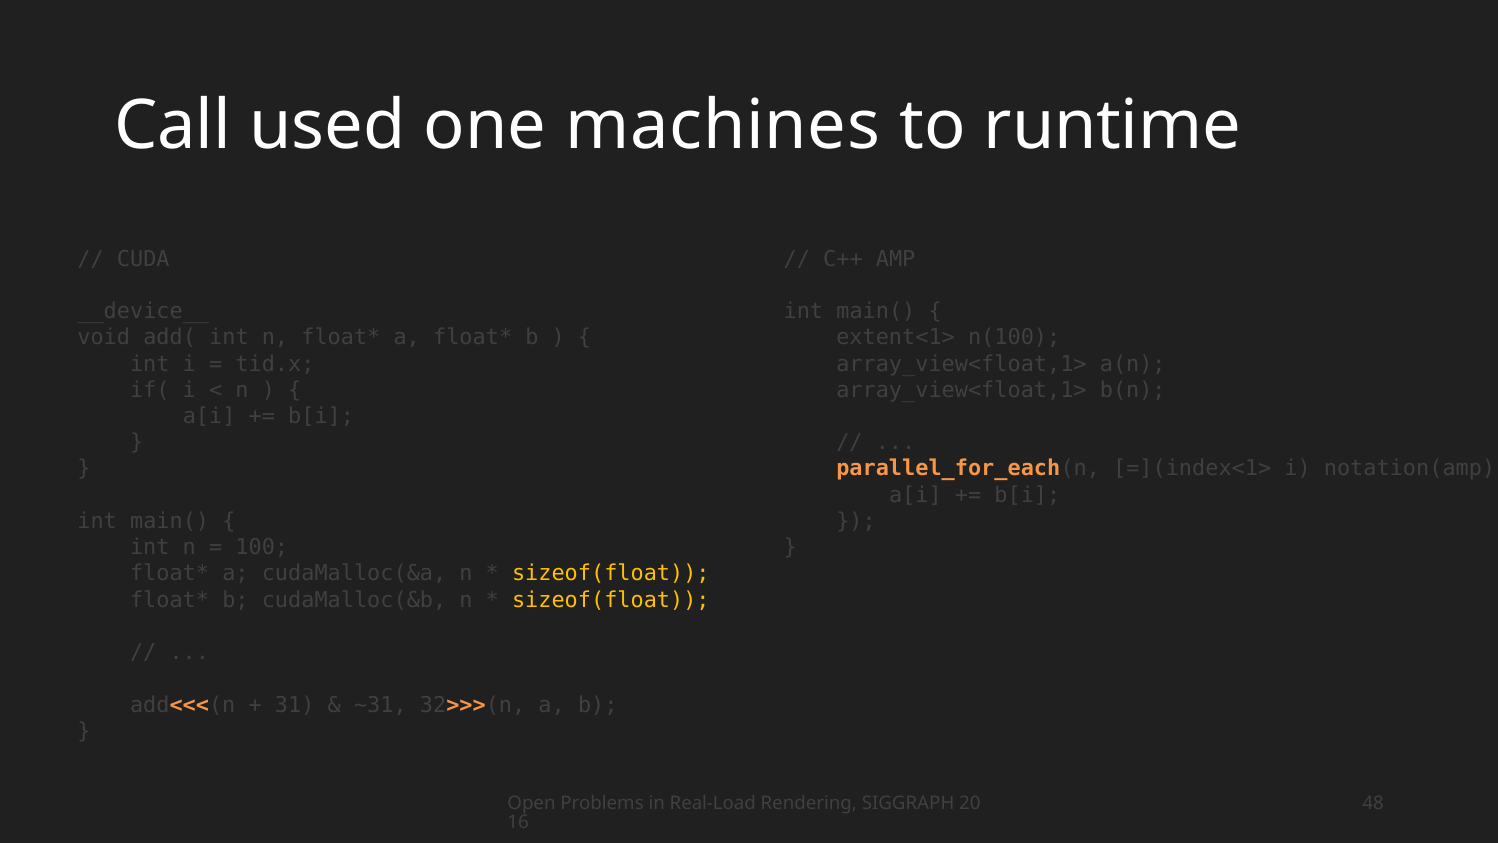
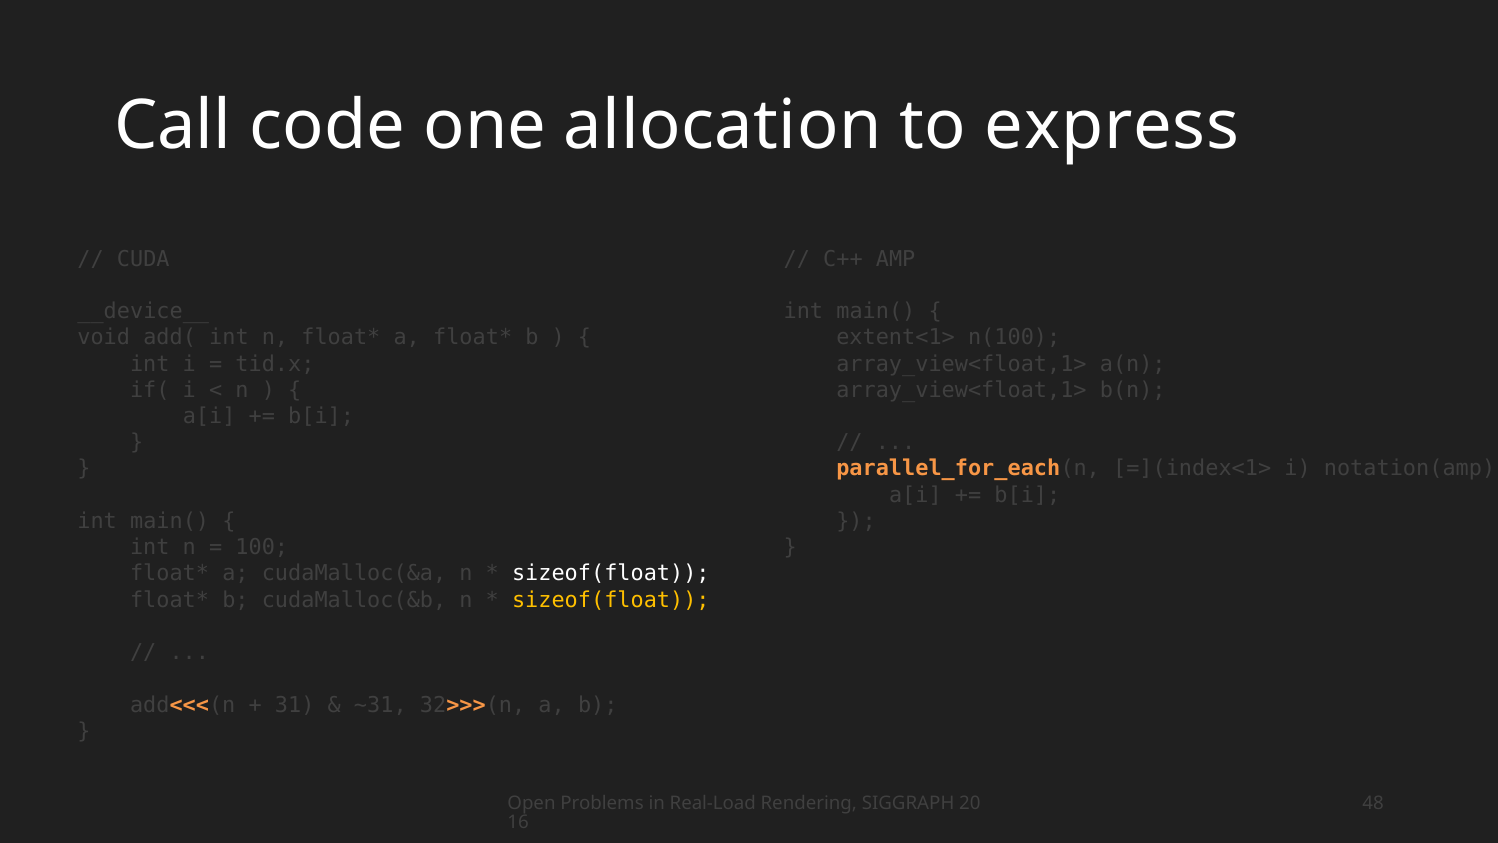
used: used -> code
machines: machines -> allocation
runtime: runtime -> express
sizeof(float at (611, 573) colour: yellow -> white
